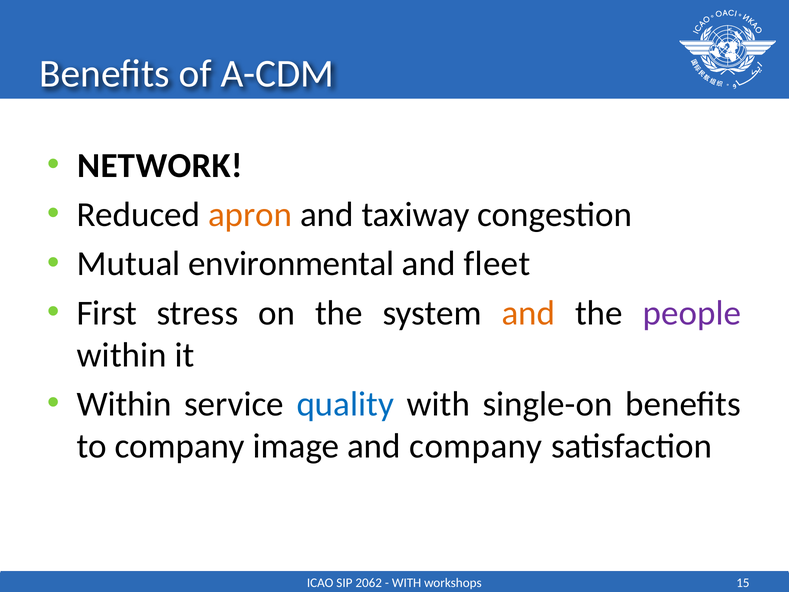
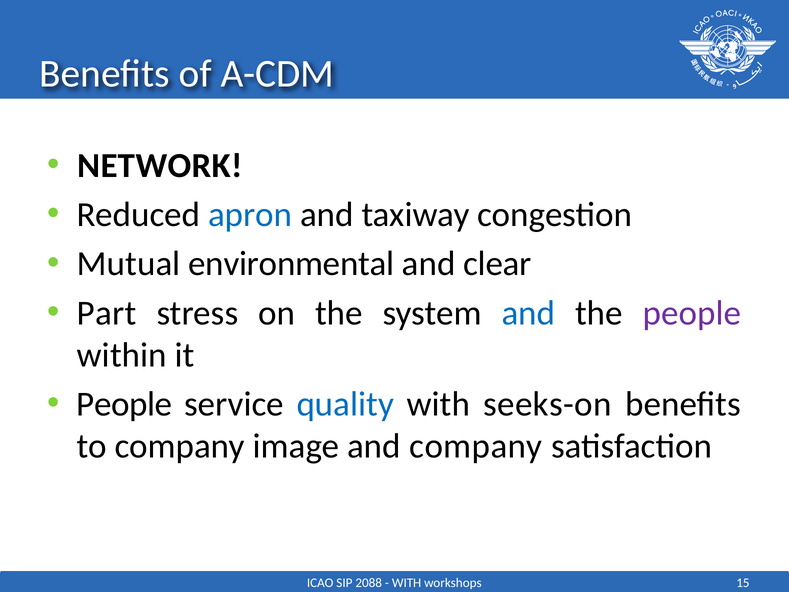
apron colour: orange -> blue
fleet: fleet -> clear
First: First -> Part
and at (528, 313) colour: orange -> blue
Within at (124, 404): Within -> People
single-on: single-on -> seeks-on
2062: 2062 -> 2088
